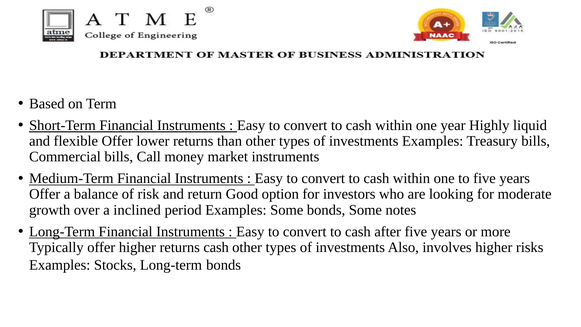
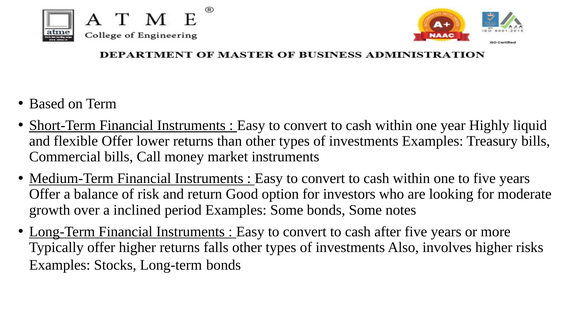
returns cash: cash -> falls
